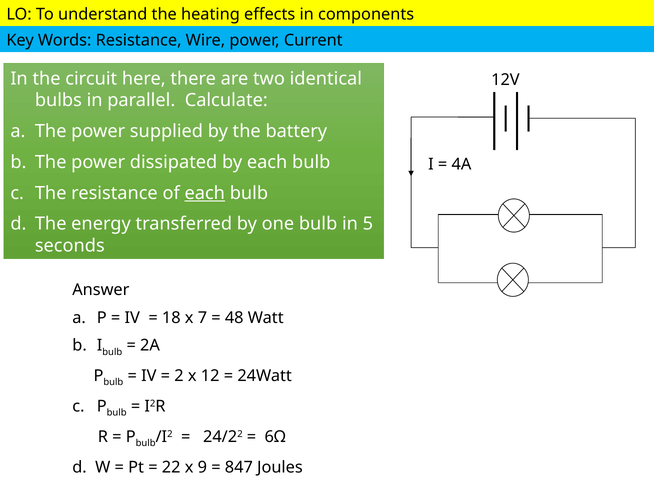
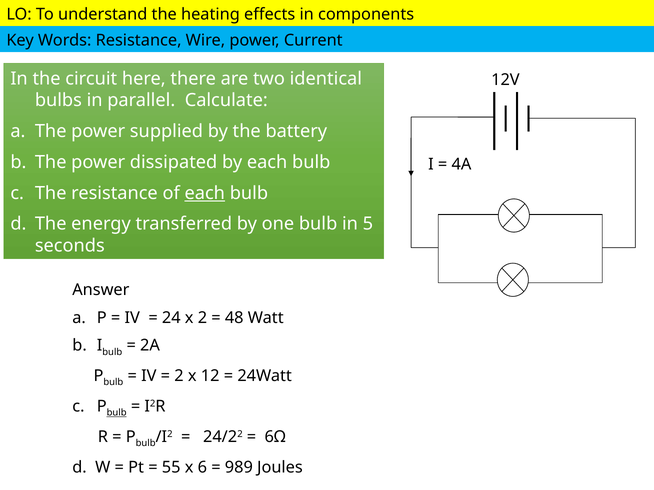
18: 18 -> 24
x 7: 7 -> 2
bulb at (117, 413) underline: none -> present
22: 22 -> 55
9: 9 -> 6
847: 847 -> 989
